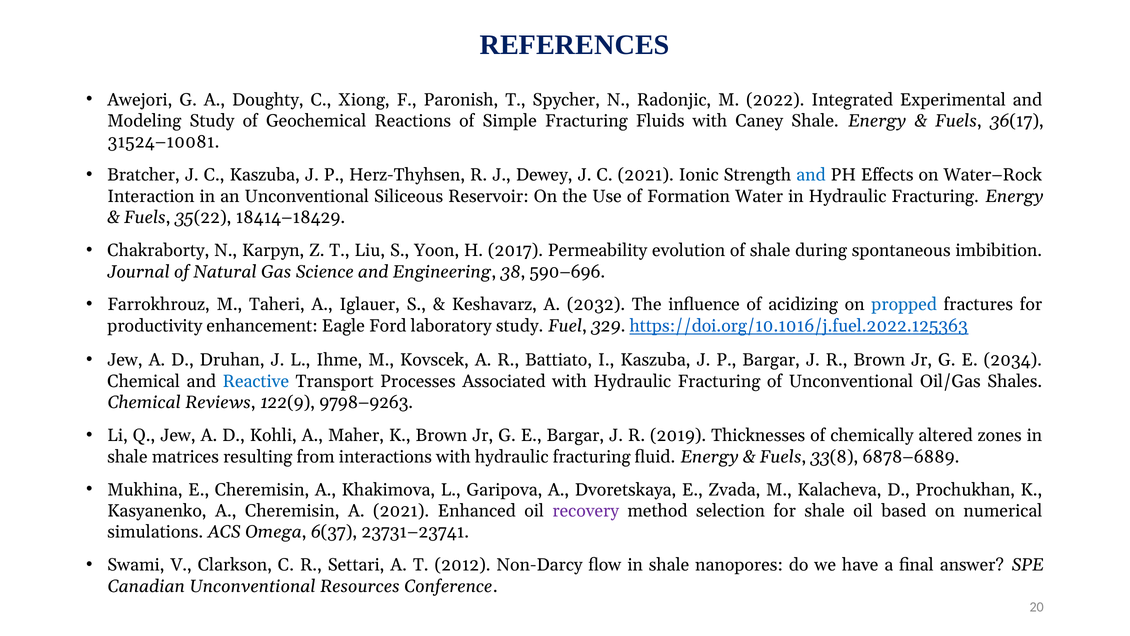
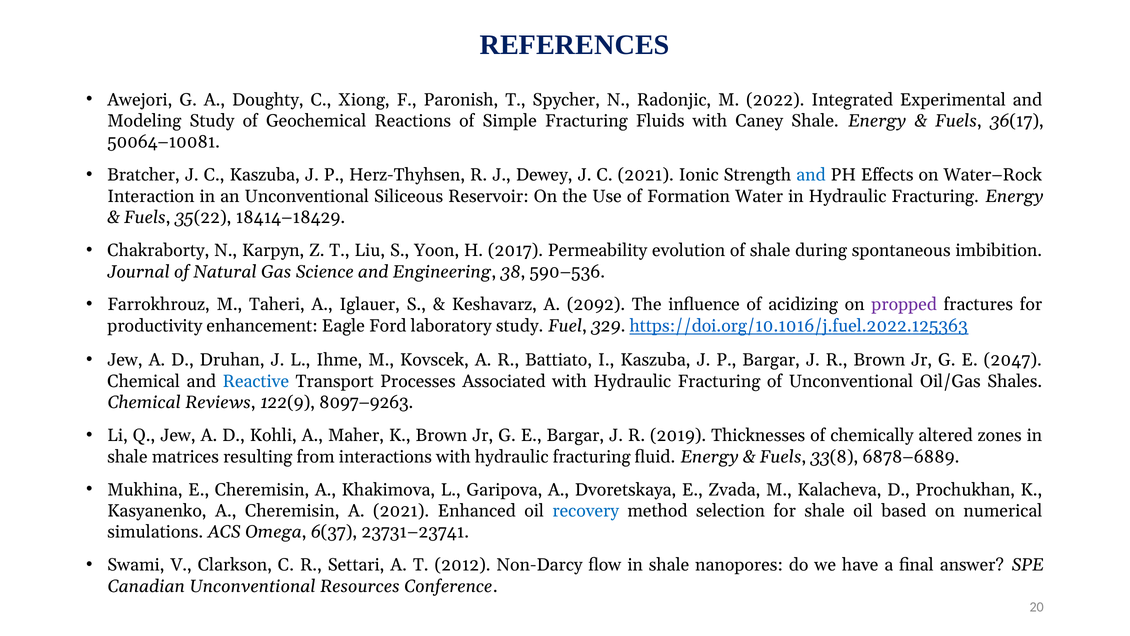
31524–10081: 31524–10081 -> 50064–10081
590–696: 590–696 -> 590–536
2032: 2032 -> 2092
propped colour: blue -> purple
2034: 2034 -> 2047
9798–9263: 9798–9263 -> 8097–9263
recovery colour: purple -> blue
